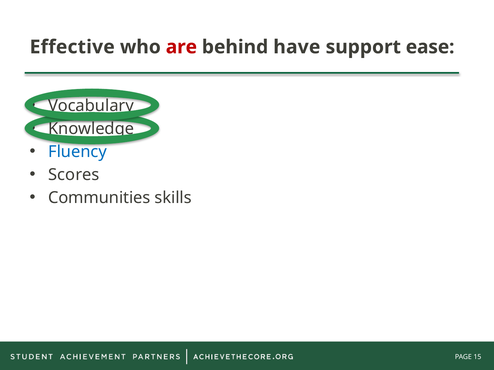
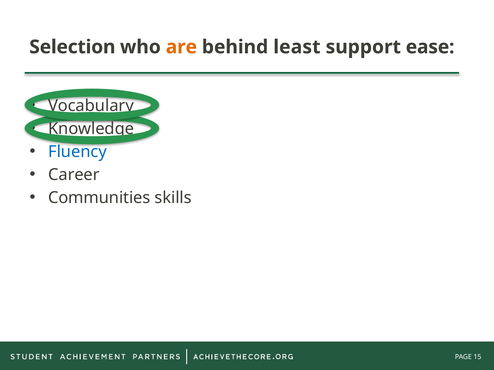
Effective: Effective -> Selection
are colour: red -> orange
have: have -> least
Scores: Scores -> Career
